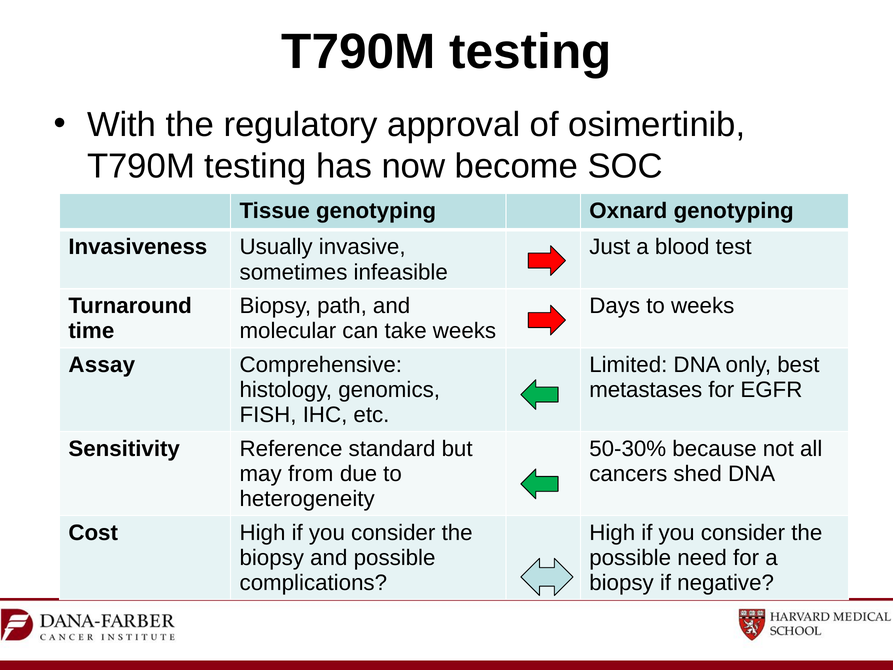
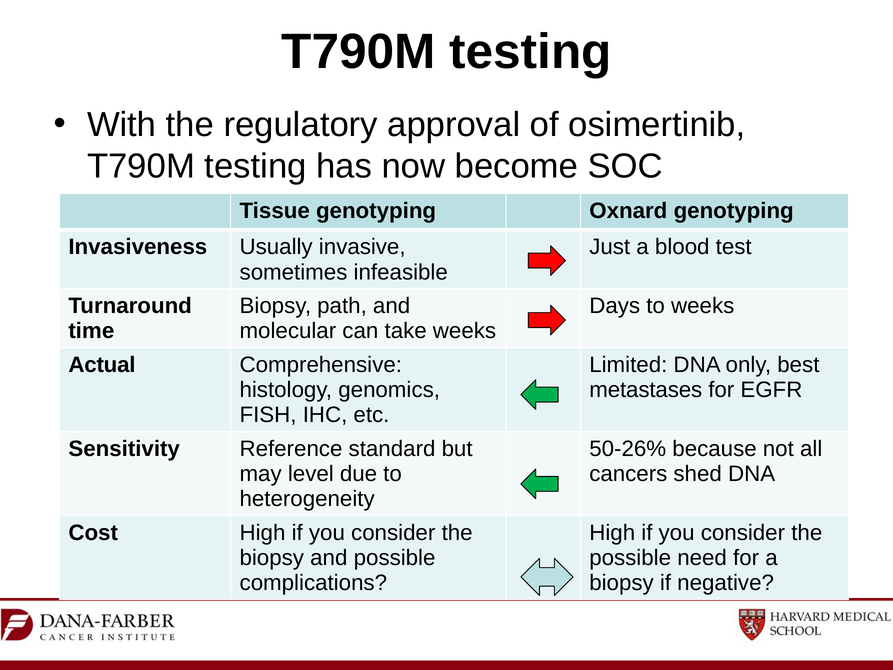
Assay: Assay -> Actual
50-30%: 50-30% -> 50-26%
from: from -> level
